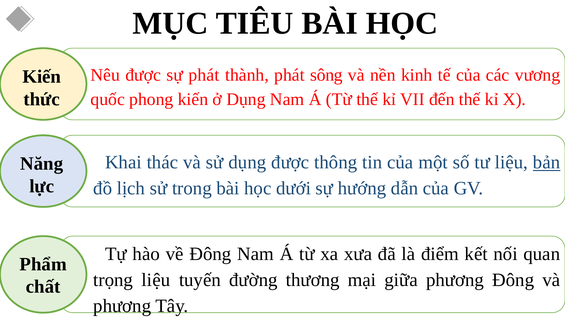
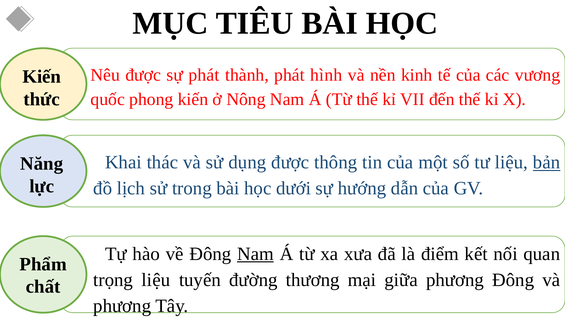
sông: sông -> hình
ở Dụng: Dụng -> Nông
Nam at (255, 254) underline: none -> present
